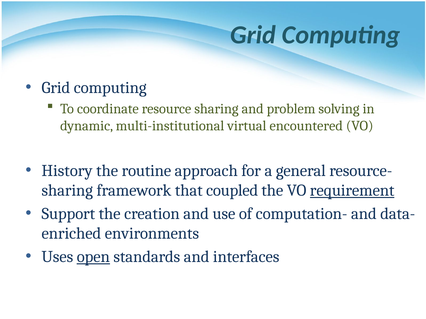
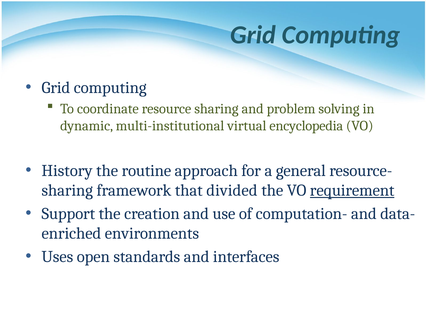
encountered: encountered -> encyclopedia
coupled: coupled -> divided
open underline: present -> none
